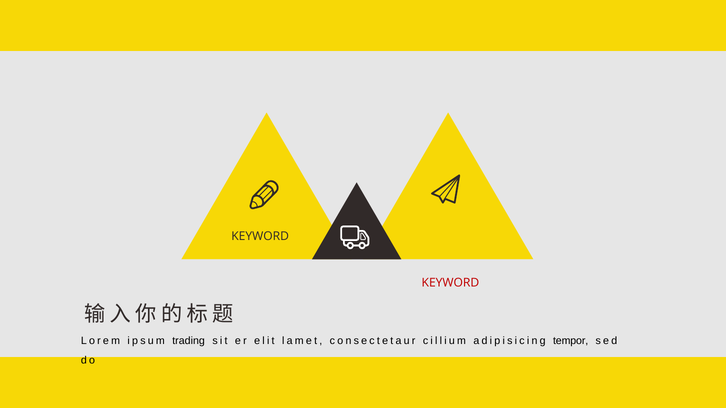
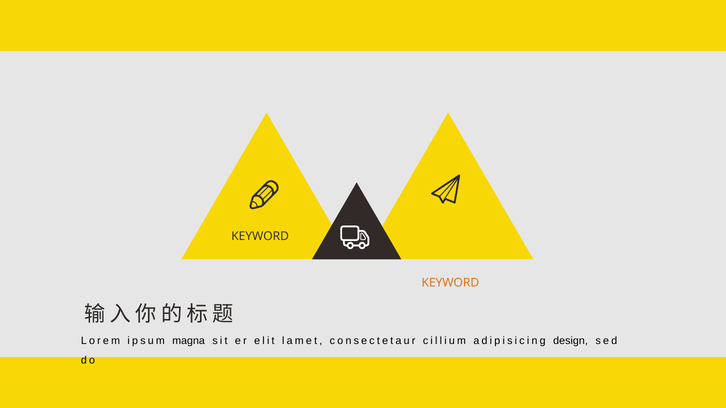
KEYWORD at (450, 283) colour: red -> orange
trading: trading -> magna
tempor: tempor -> design
